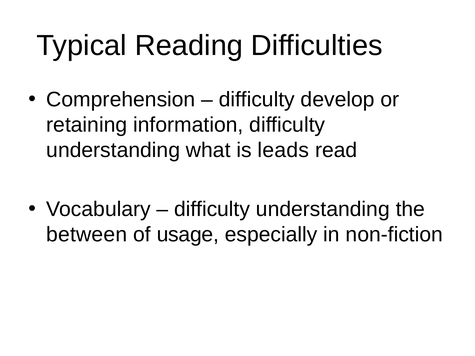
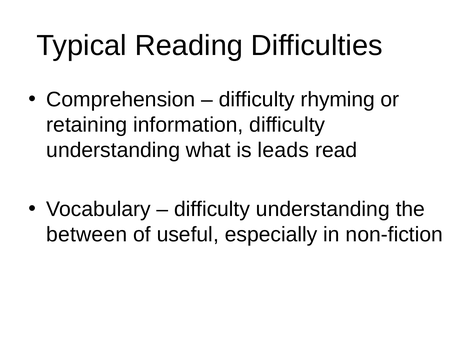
develop: develop -> rhyming
usage: usage -> useful
